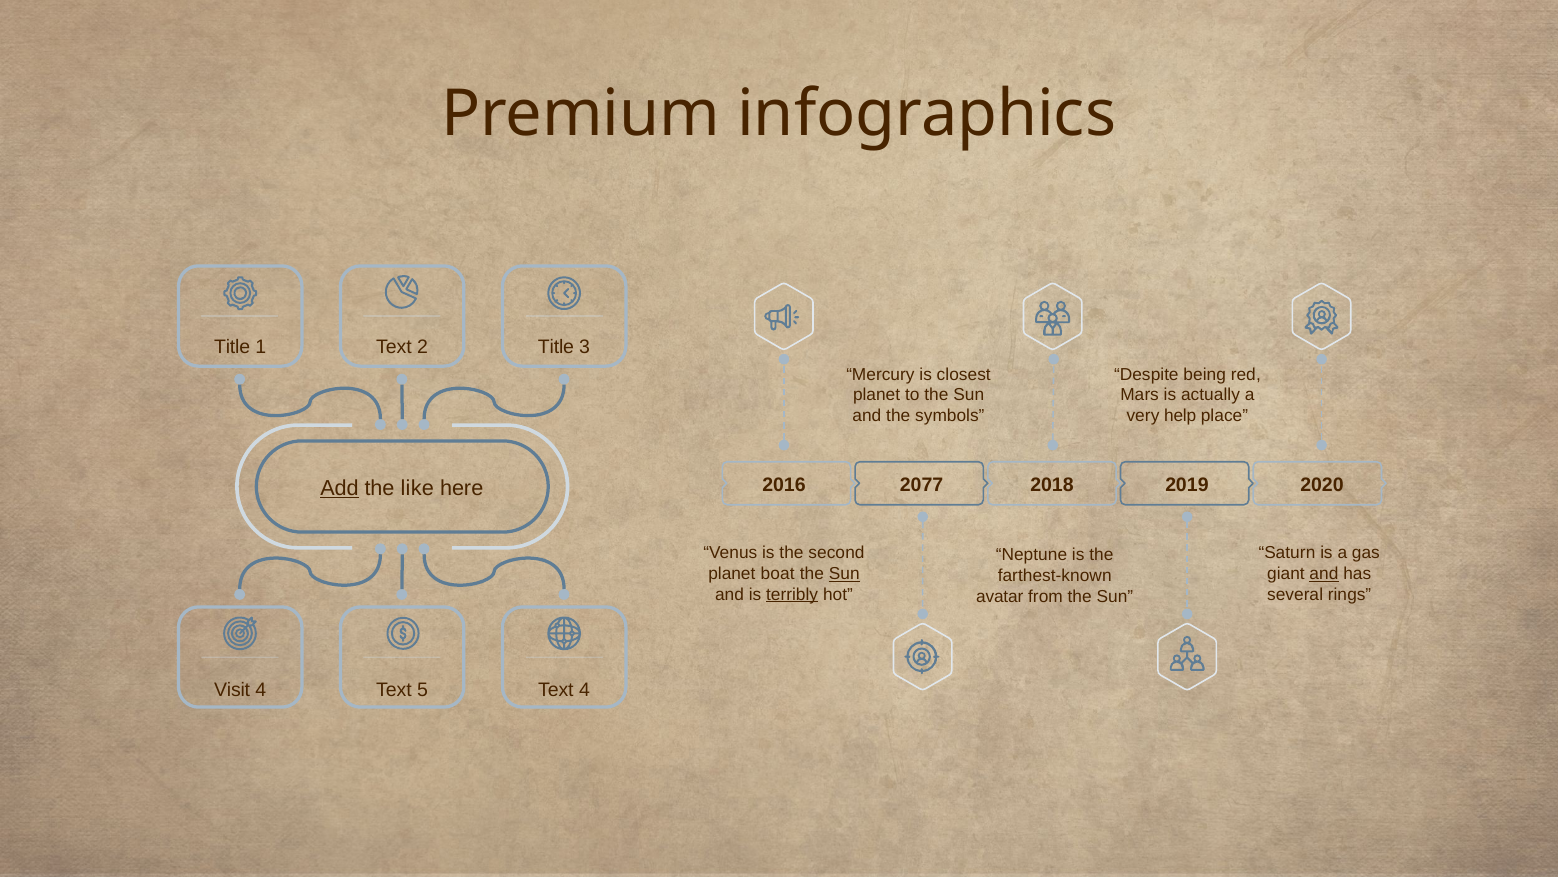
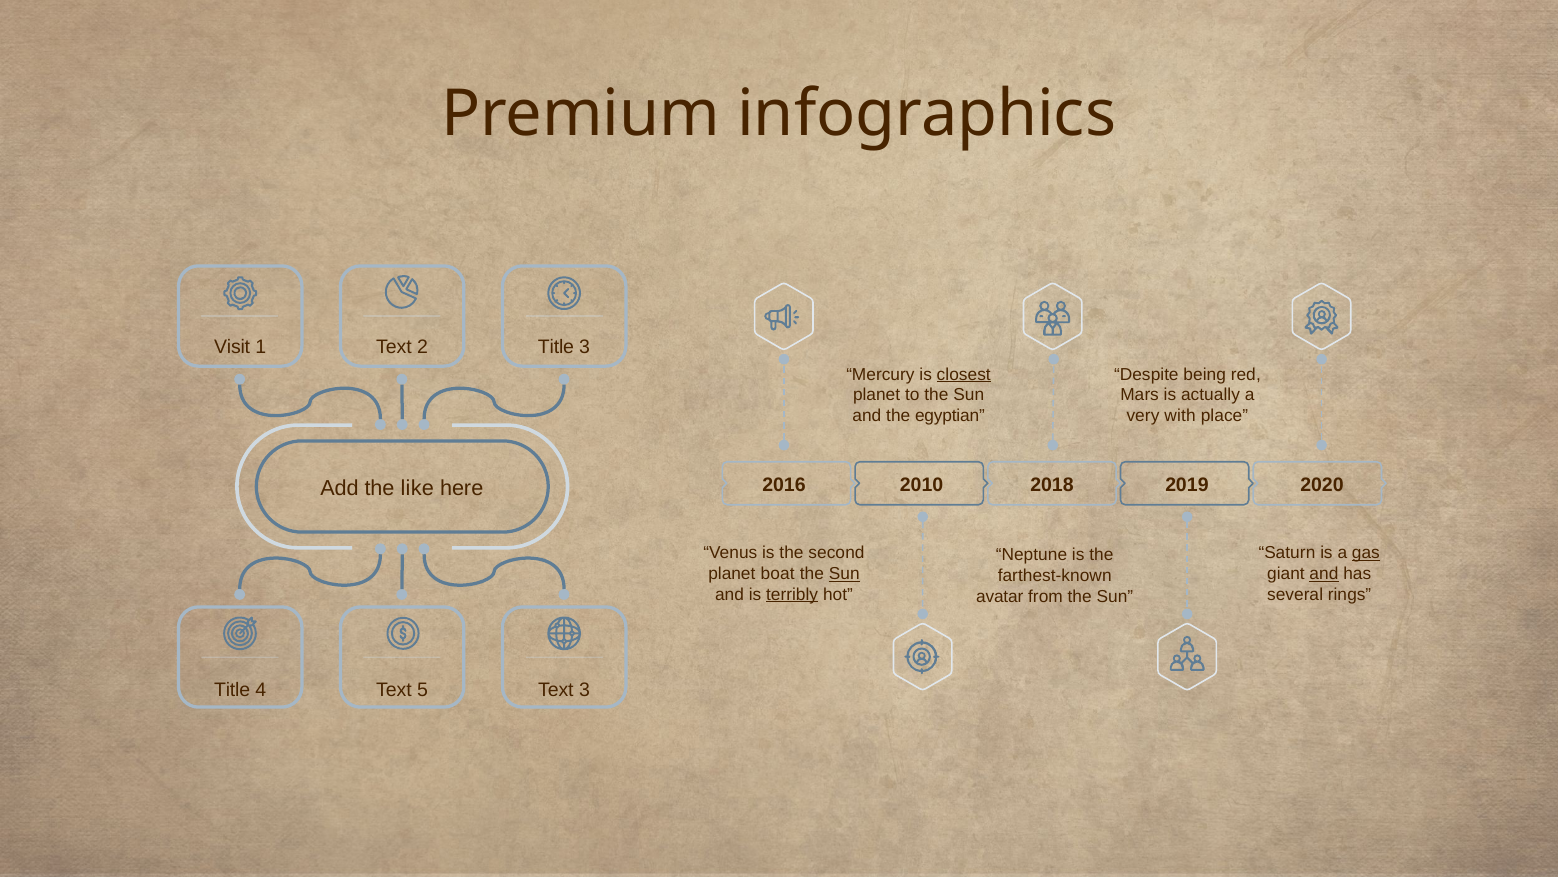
Title at (232, 347): Title -> Visit
closest underline: none -> present
symbols: symbols -> egyptian
help: help -> with
2077: 2077 -> 2010
Add underline: present -> none
gas underline: none -> present
Visit at (232, 690): Visit -> Title
Text 4: 4 -> 3
